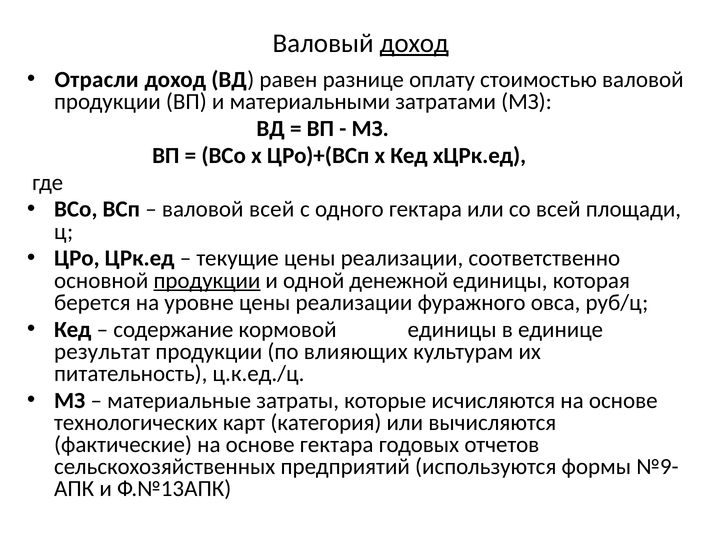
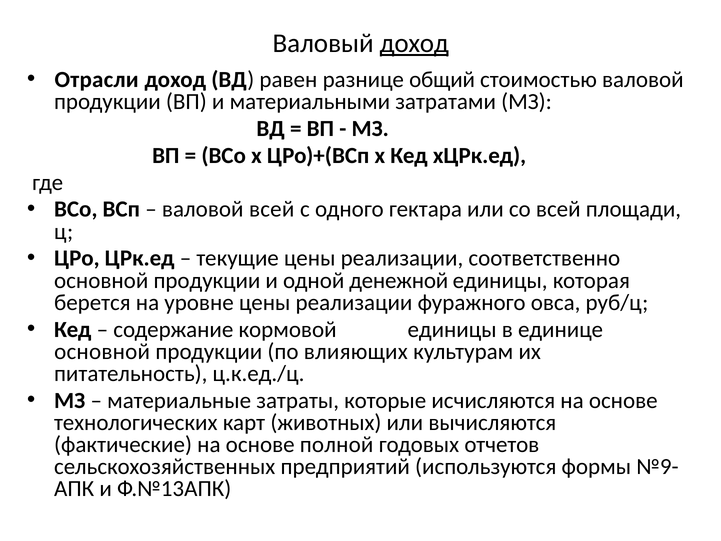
оплату: оплату -> общий
продукции at (207, 280) underline: present -> none
результат at (102, 351): результат -> основной
категория: категория -> животных
основе гектара: гектара -> полной
